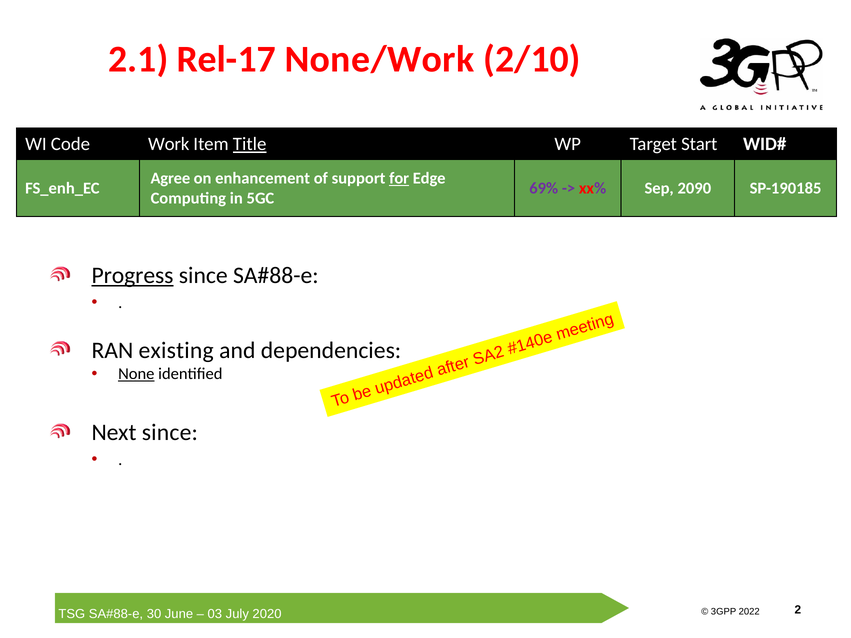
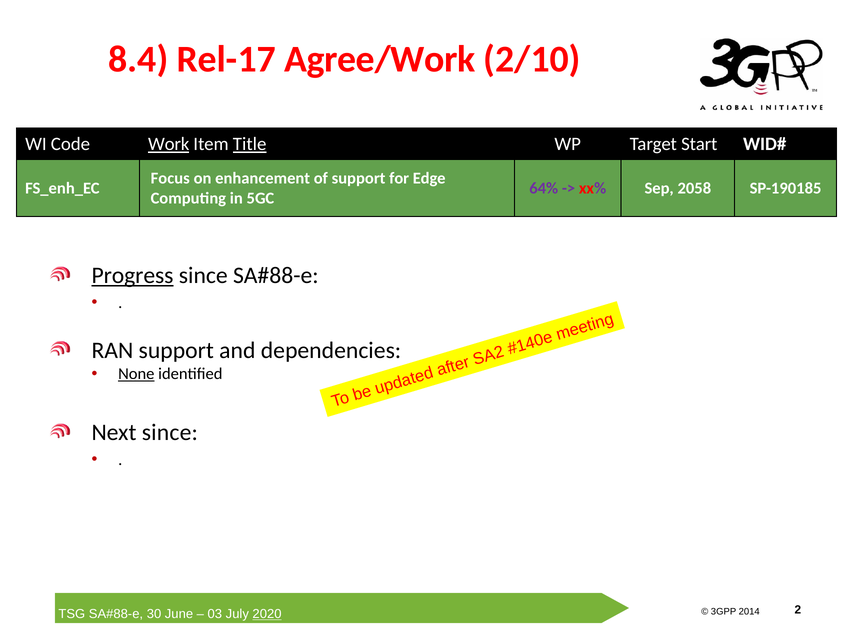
2.1: 2.1 -> 8.4
None/Work: None/Work -> Agree/Work
Work underline: none -> present
Agree: Agree -> Focus
for underline: present -> none
69%: 69% -> 64%
2090: 2090 -> 2058
RAN existing: existing -> support
2022: 2022 -> 2014
2020 underline: none -> present
